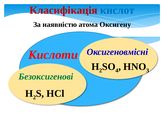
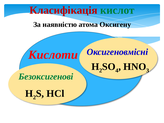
кислот colour: blue -> green
